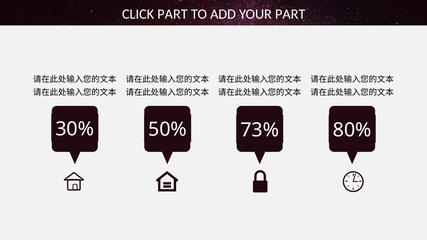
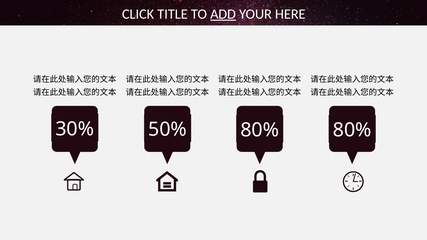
CLICK PART: PART -> TITLE
ADD underline: none -> present
YOUR PART: PART -> HERE
50% 73%: 73% -> 80%
